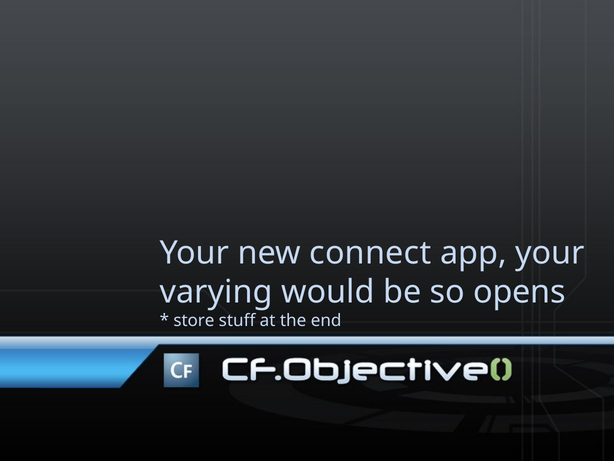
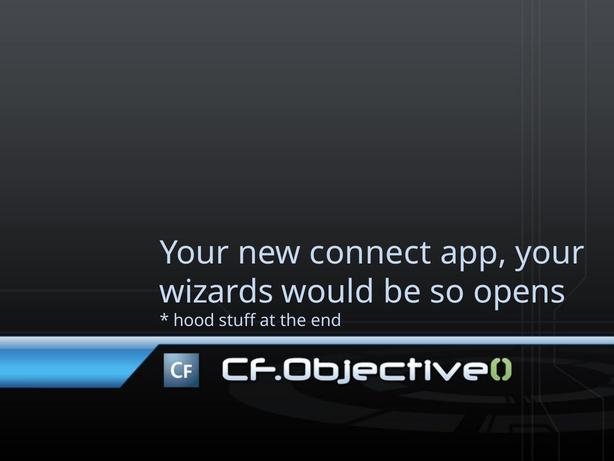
varying: varying -> wizards
store: store -> hood
